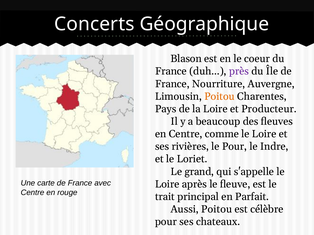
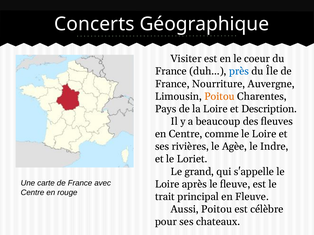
Blason: Blason -> Visiter
près colour: purple -> blue
Producteur: Producteur -> Description
le Pour: Pour -> Agèe
en Parfait: Parfait -> Fleuve
